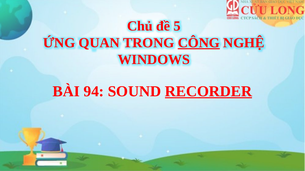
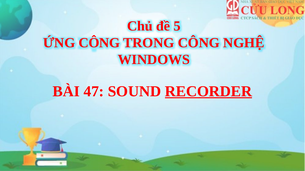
ỨNG QUAN: QUAN -> CÔNG
CÔNG at (199, 43) underline: present -> none
94: 94 -> 47
